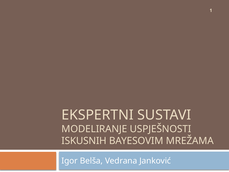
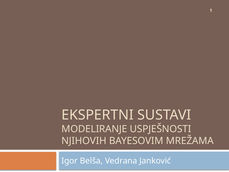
ISKUSNIH: ISKUSNIH -> NJIHOVIH
